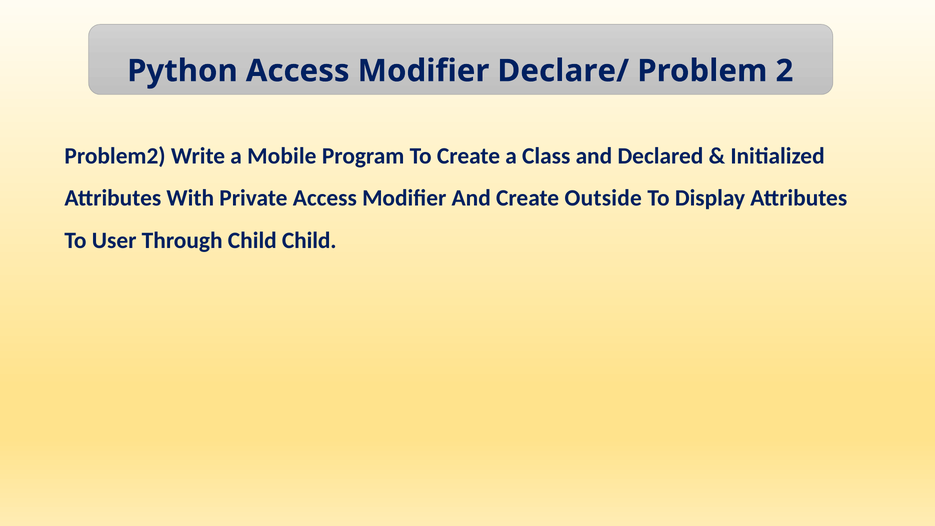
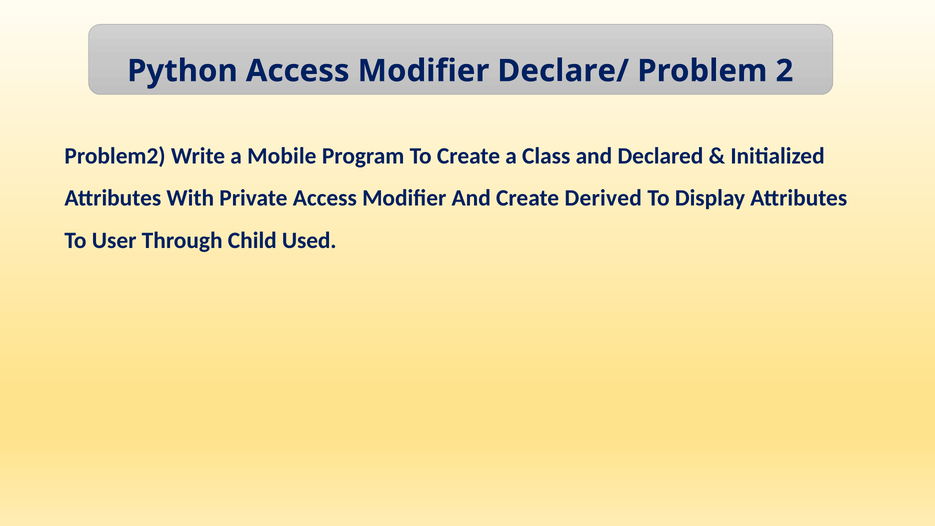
Outside: Outside -> Derived
Child Child: Child -> Used
